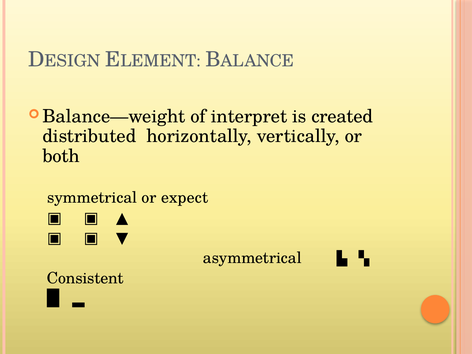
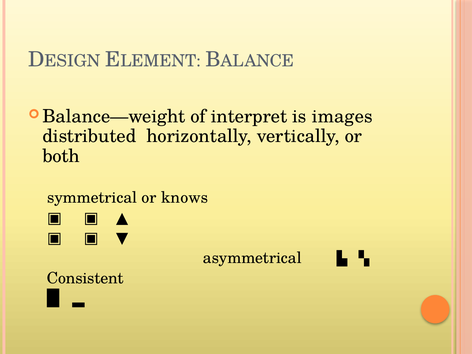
created: created -> images
expect: expect -> knows
